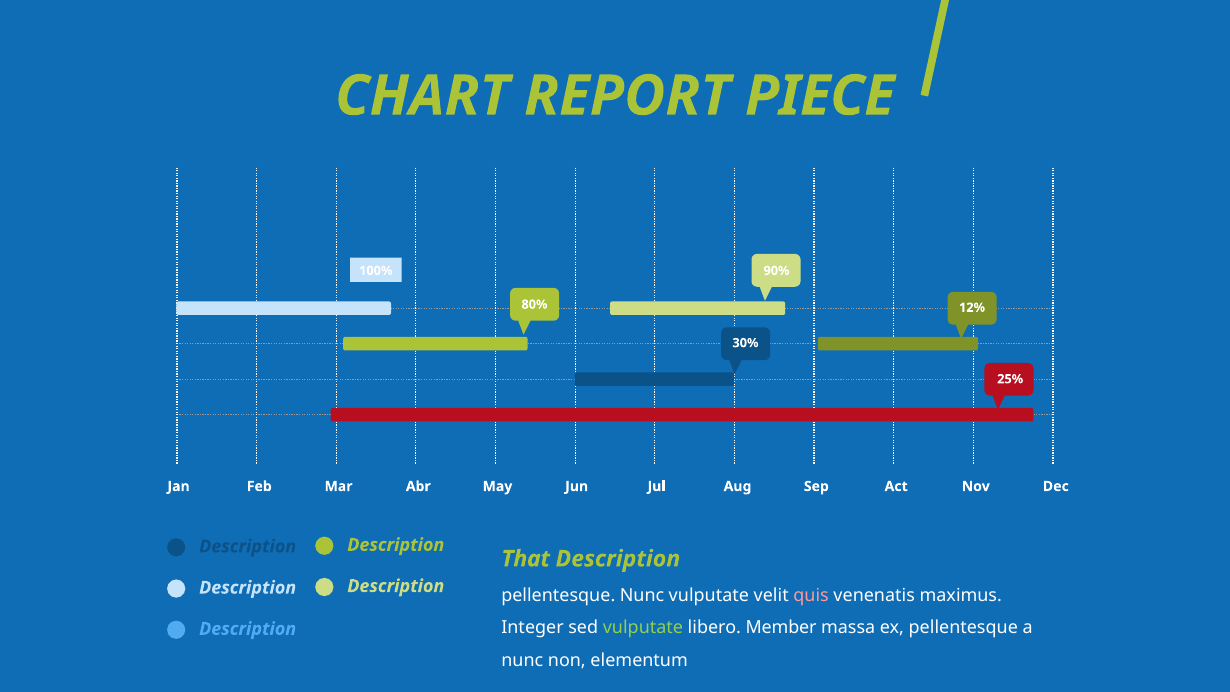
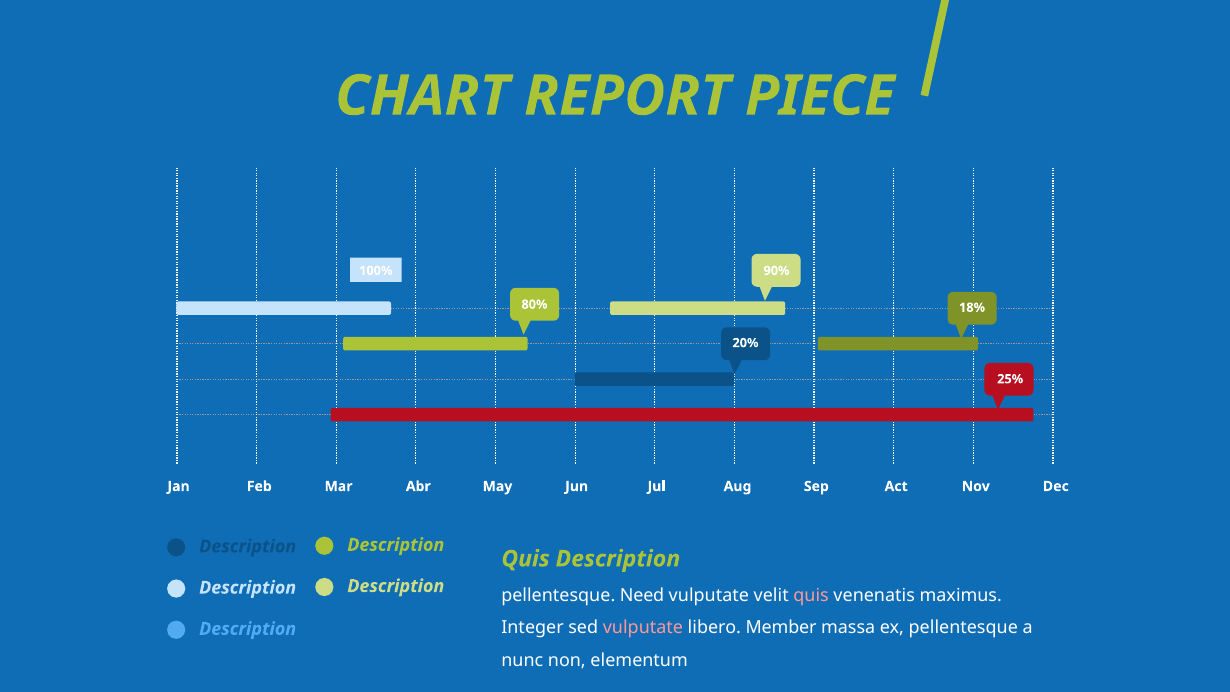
12%: 12% -> 18%
30%: 30% -> 20%
That at (526, 559): That -> Quis
pellentesque Nunc: Nunc -> Need
vulputate at (643, 628) colour: light green -> pink
